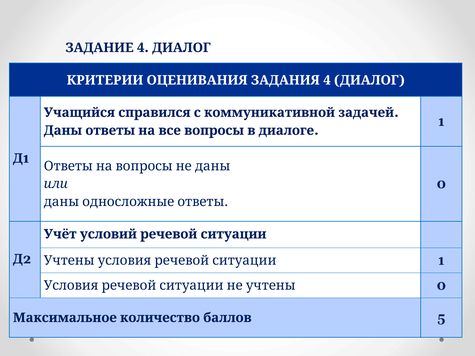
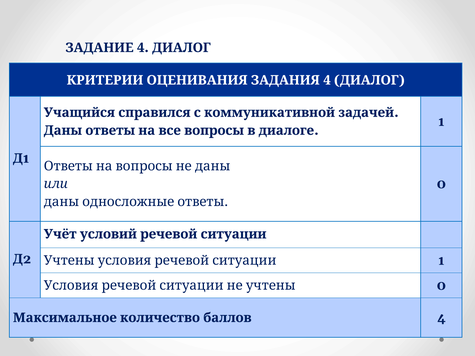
5 at (441, 318): 5 -> 4
